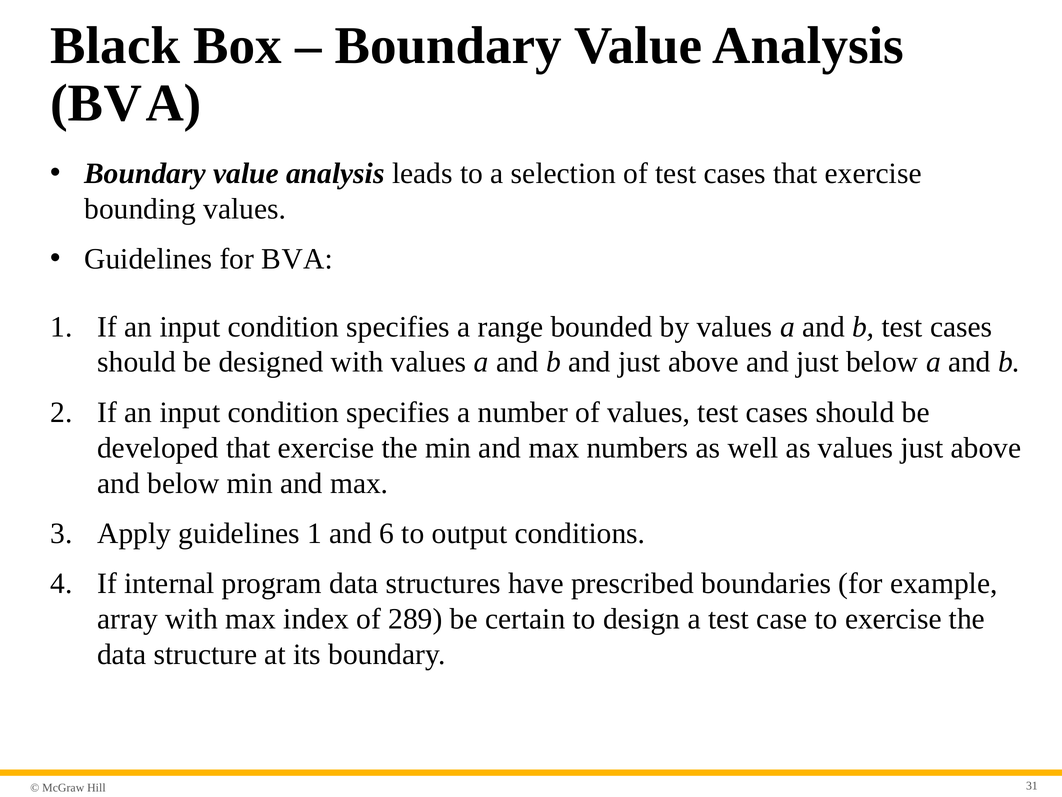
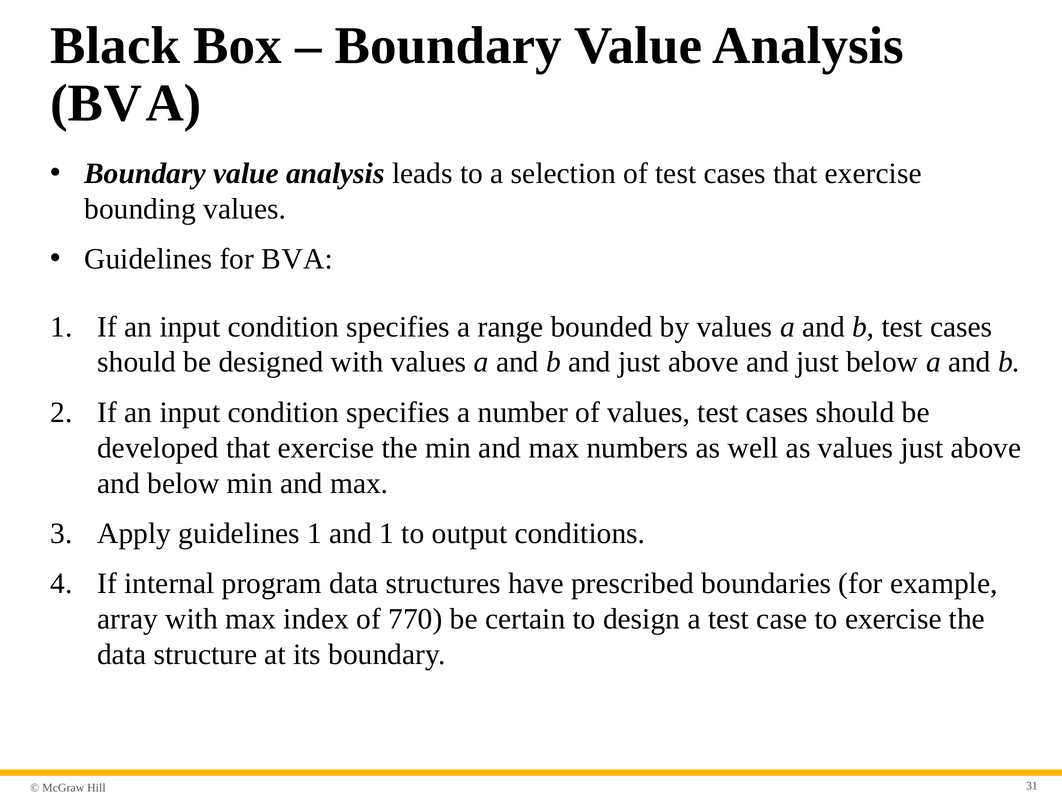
and 6: 6 -> 1
289: 289 -> 770
